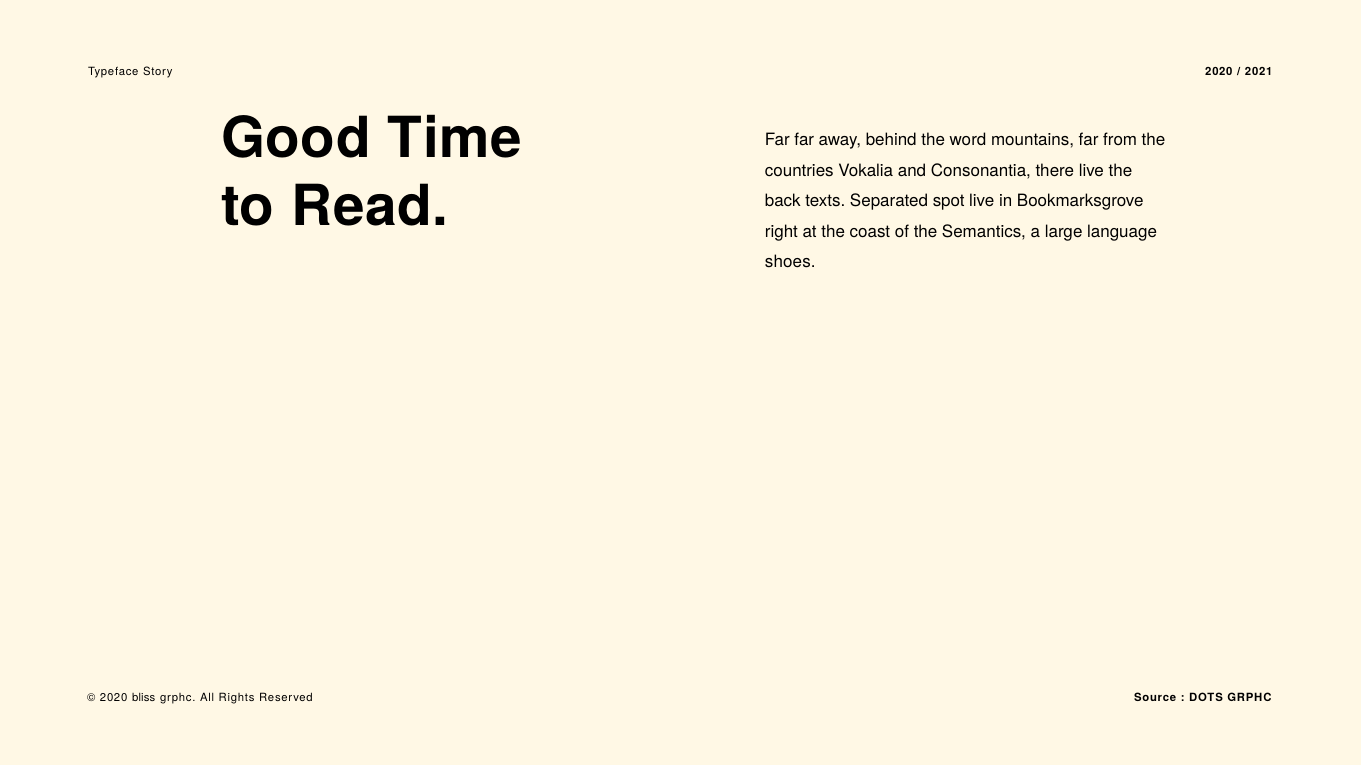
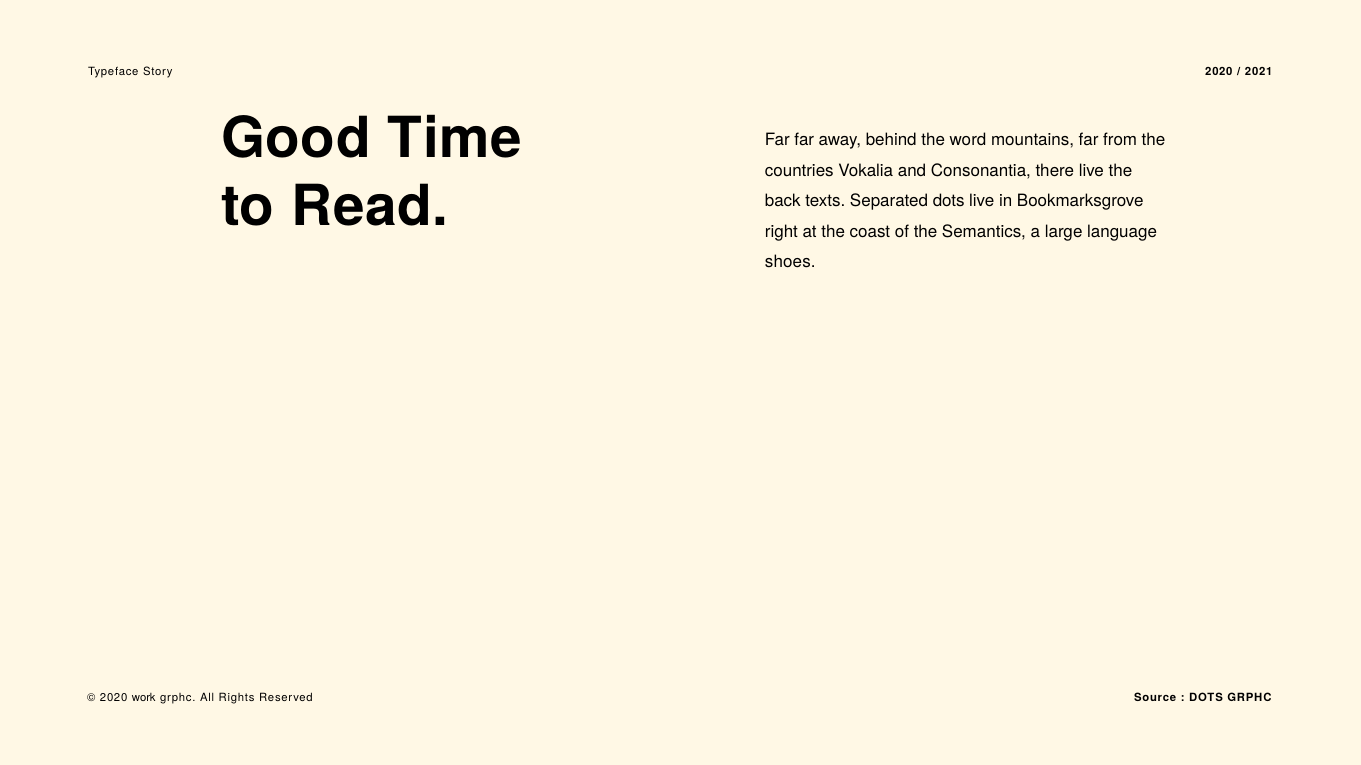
Separated spot: spot -> dots
bliss: bliss -> work
